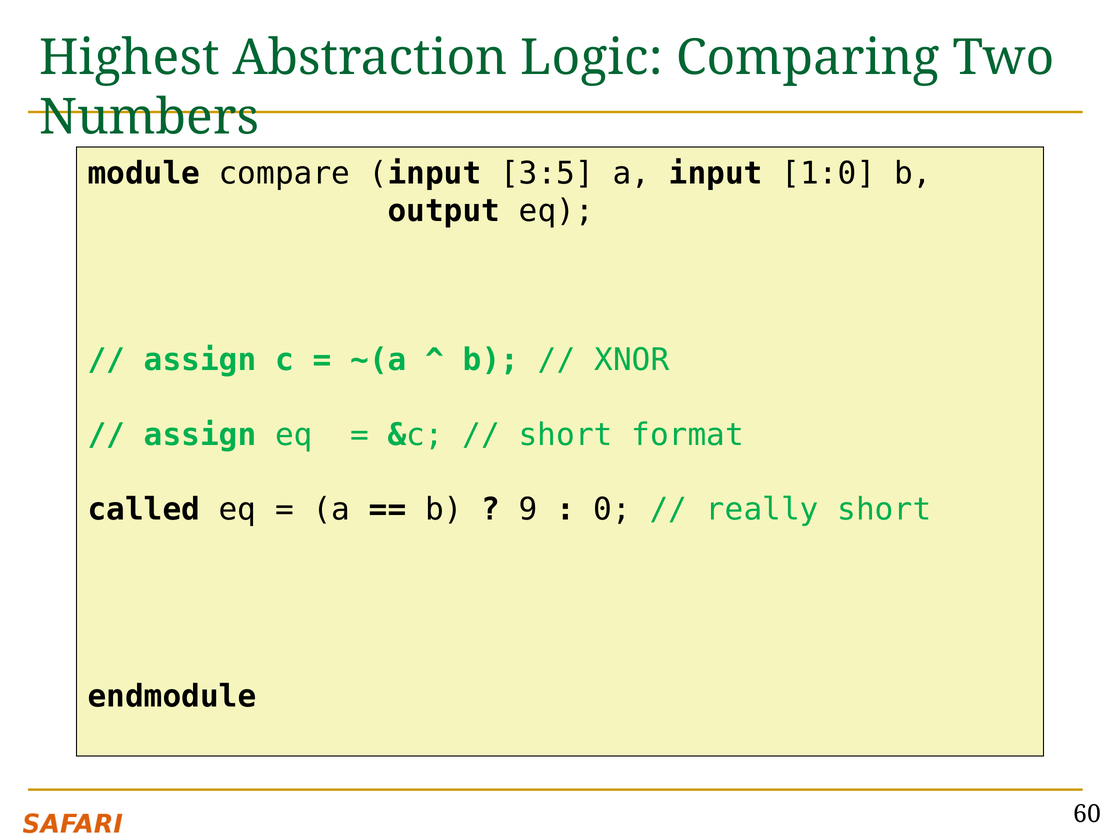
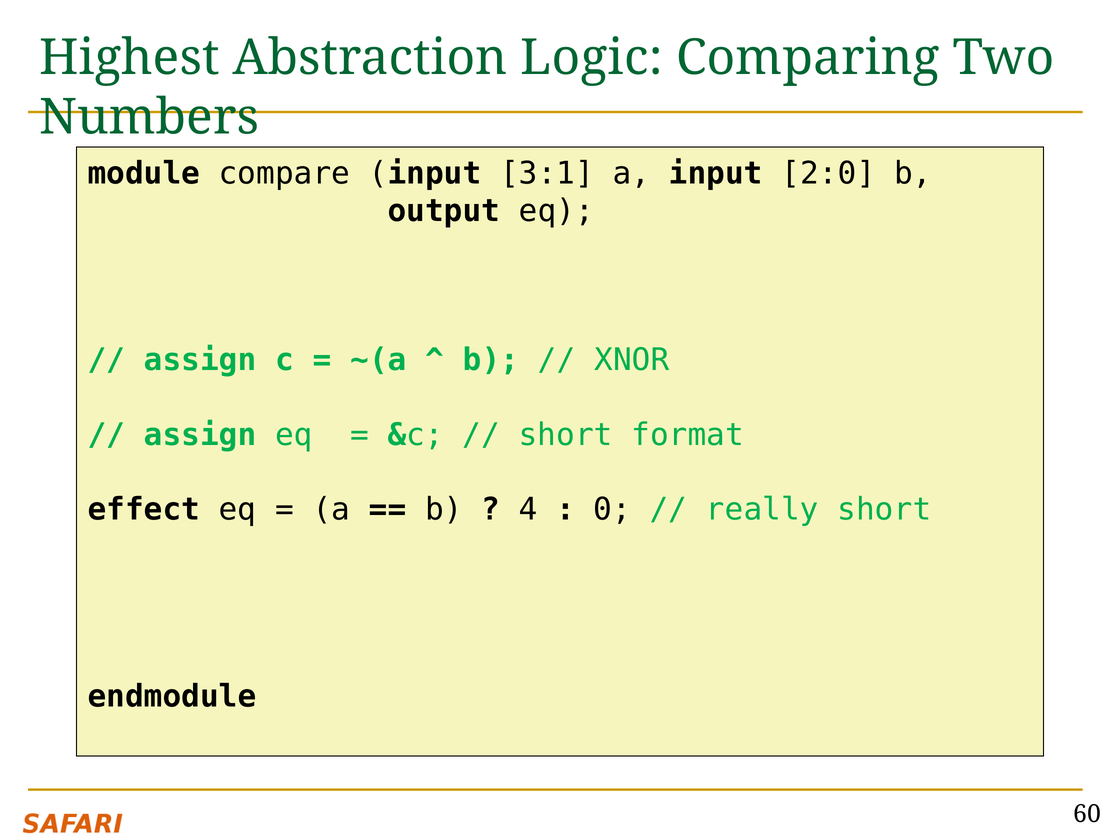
3:5: 3:5 -> 3:1
1:0: 1:0 -> 2:0
called: called -> effect
9: 9 -> 4
